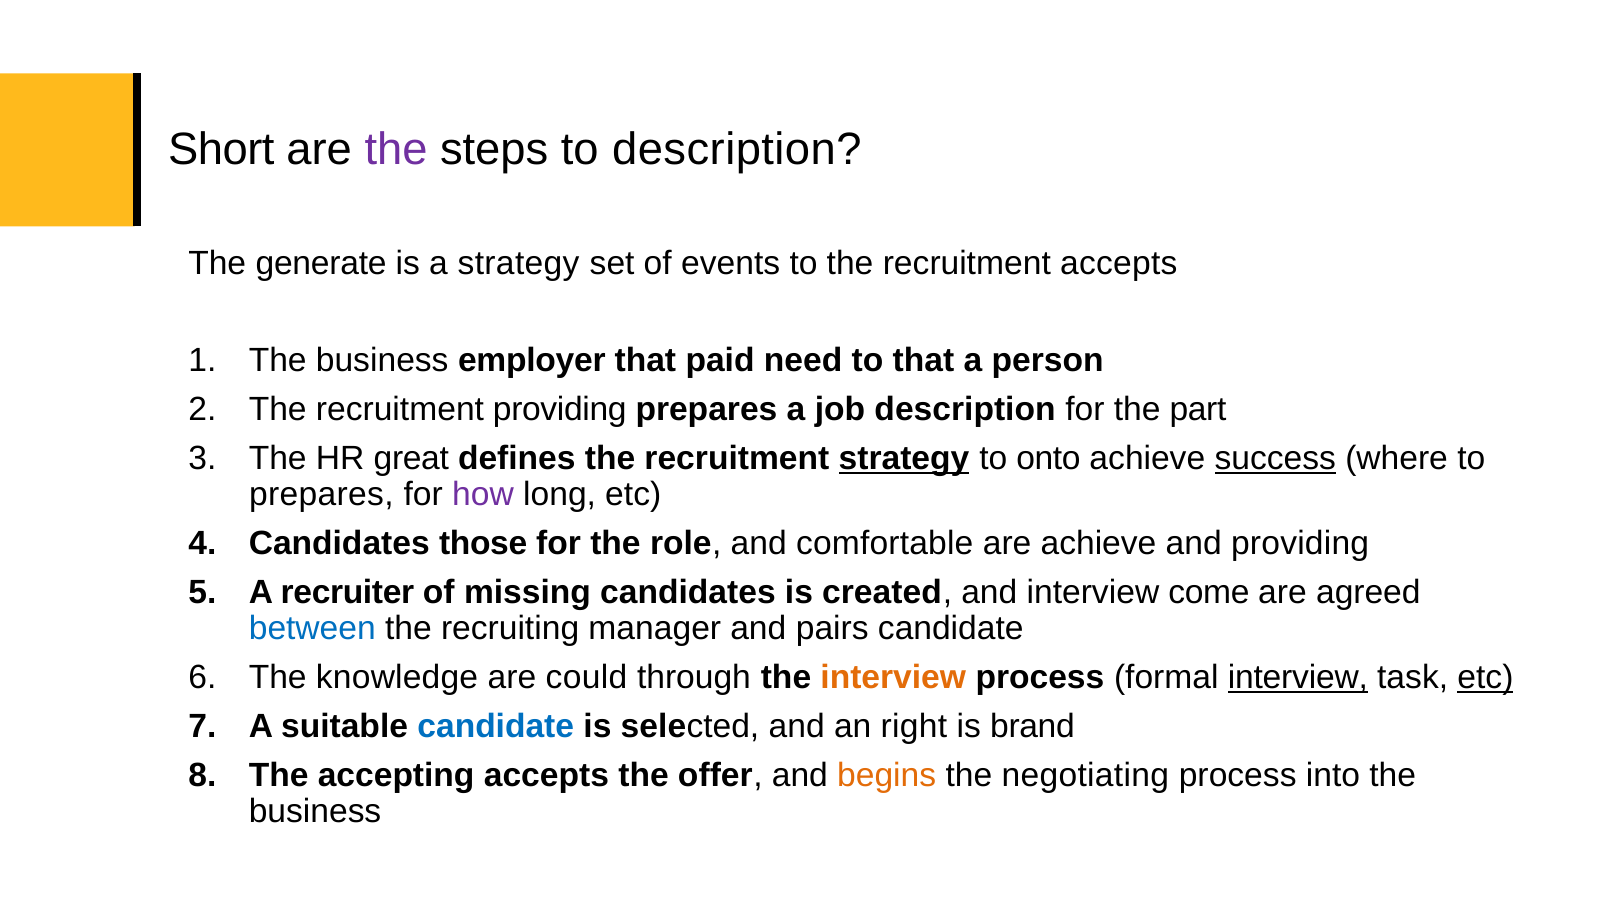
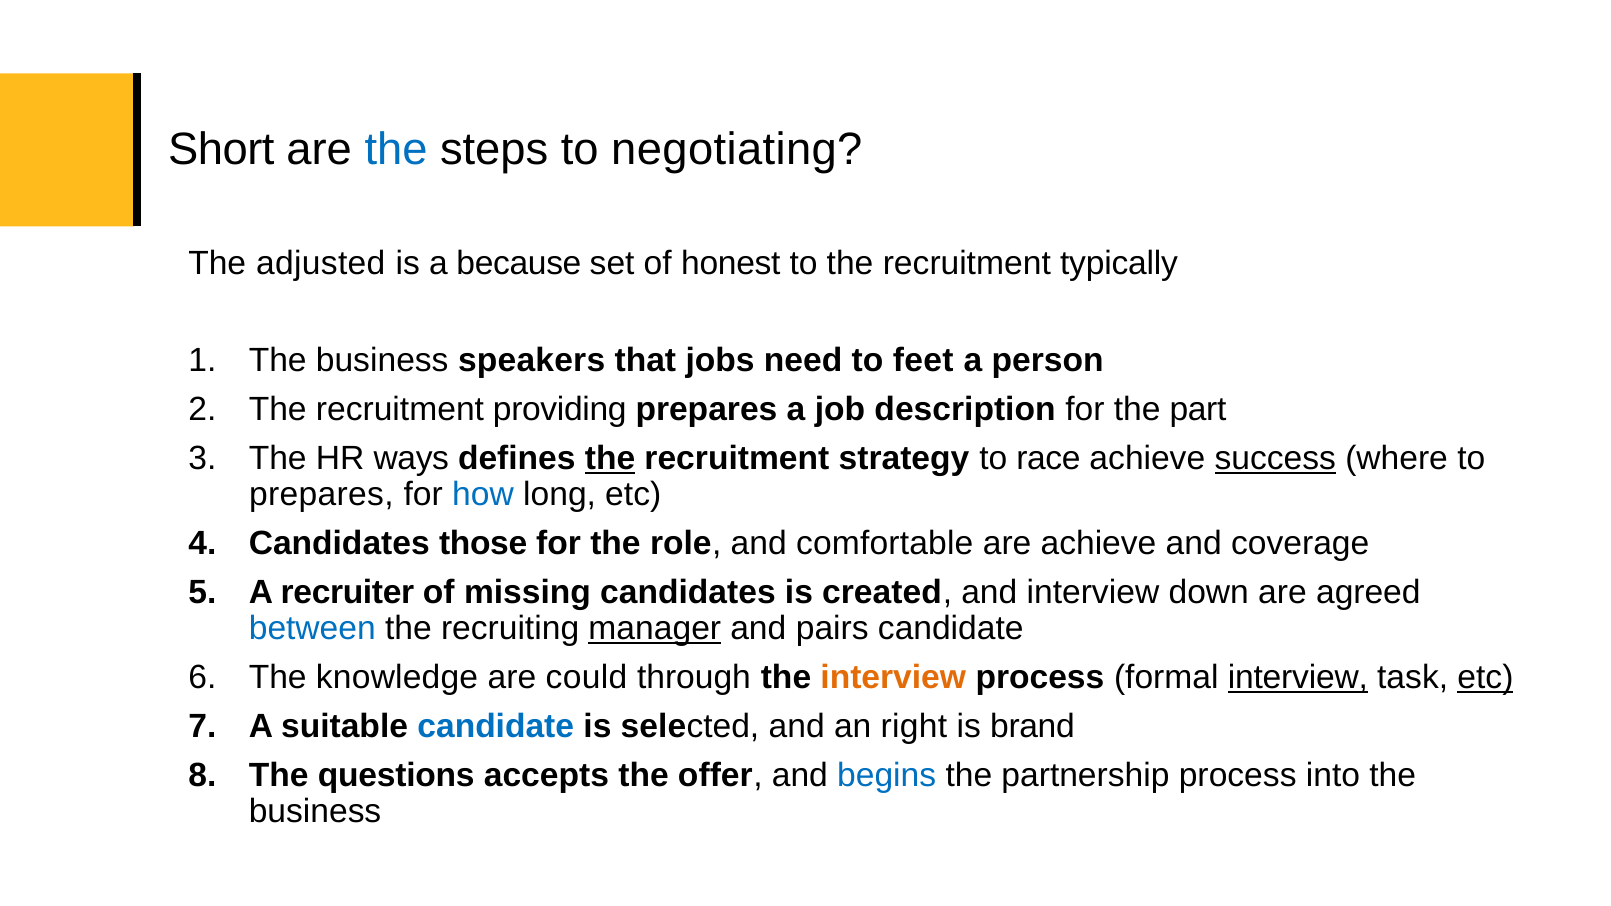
the at (396, 149) colour: purple -> blue
to description: description -> negotiating
generate: generate -> adjusted
a strategy: strategy -> because
events: events -> honest
recruitment accepts: accepts -> typically
employer: employer -> speakers
paid: paid -> jobs
to that: that -> feet
great: great -> ways
the at (610, 459) underline: none -> present
strategy at (904, 459) underline: present -> none
onto: onto -> race
how colour: purple -> blue
and providing: providing -> coverage
come: come -> down
manager underline: none -> present
accepting: accepting -> questions
begins colour: orange -> blue
negotiating: negotiating -> partnership
